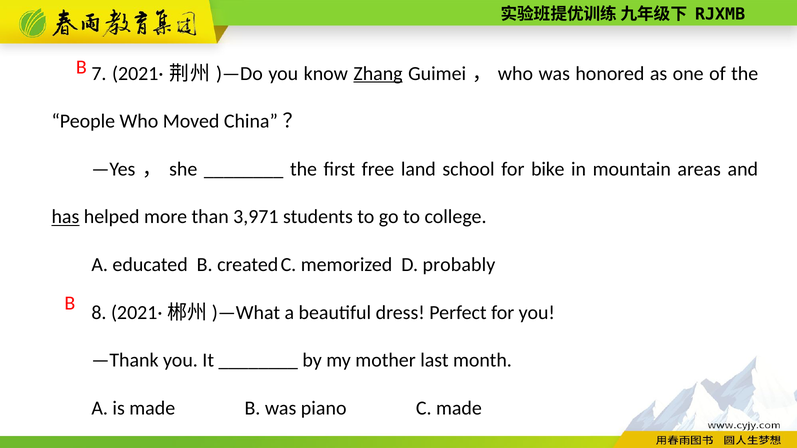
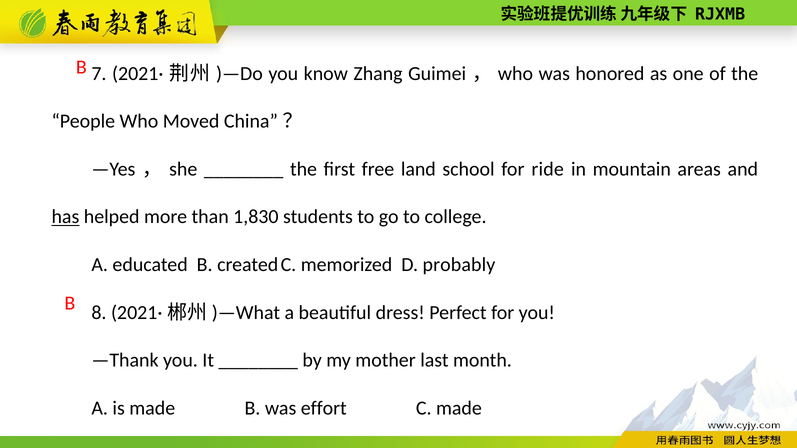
Zhang underline: present -> none
bike: bike -> ride
3,971: 3,971 -> 1,830
piano: piano -> effort
